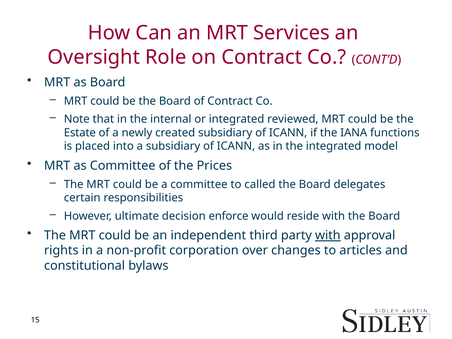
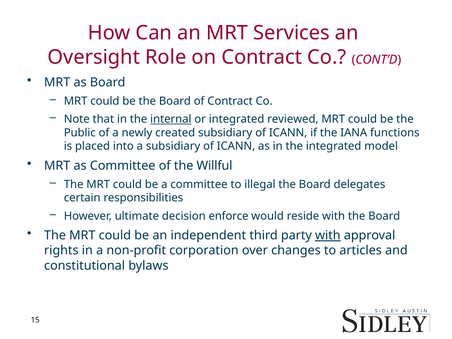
internal underline: none -> present
Estate: Estate -> Public
Prices: Prices -> Willful
called: called -> illegal
